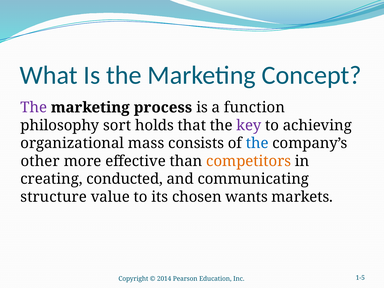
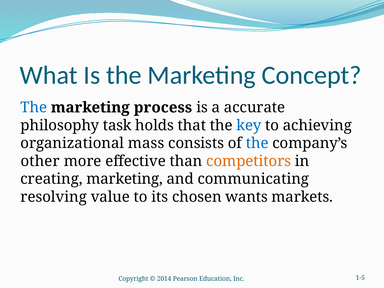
The at (34, 108) colour: purple -> blue
function: function -> accurate
sort: sort -> task
key colour: purple -> blue
creating conducted: conducted -> marketing
structure: structure -> resolving
